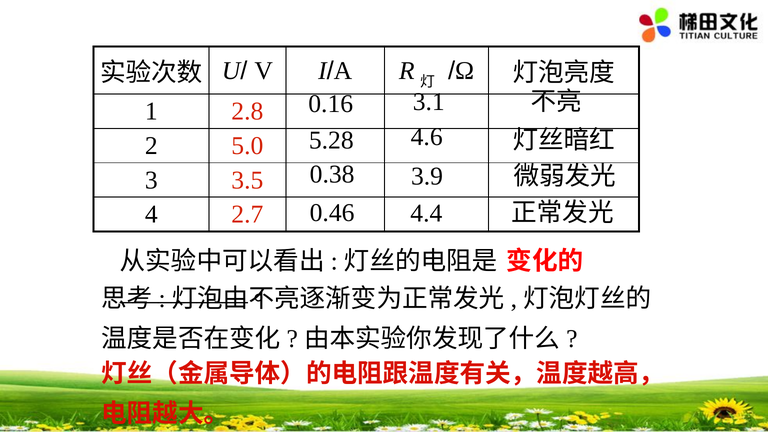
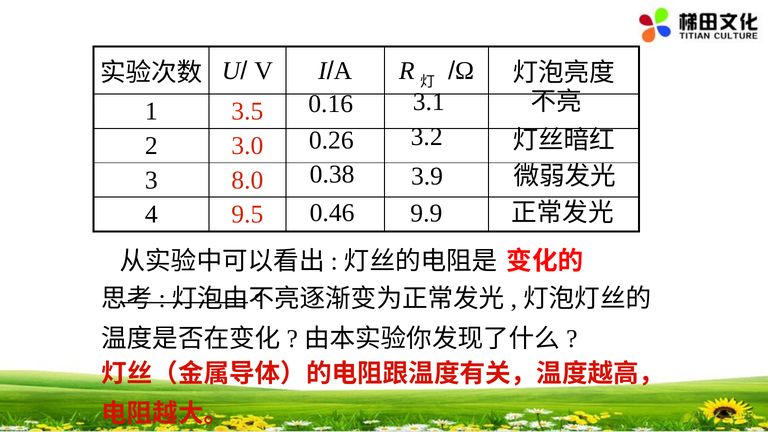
2.8: 2.8 -> 3.5
4.6: 4.6 -> 3.2
5.28: 5.28 -> 0.26
5.0: 5.0 -> 3.0
3.5: 3.5 -> 8.0
4.4: 4.4 -> 9.9
2.7: 2.7 -> 9.5
